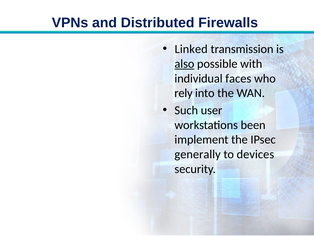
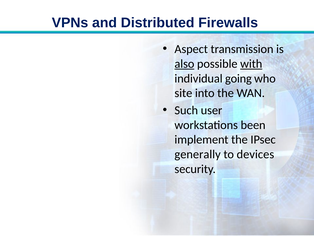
Linked: Linked -> Aspect
with underline: none -> present
faces: faces -> going
rely: rely -> site
